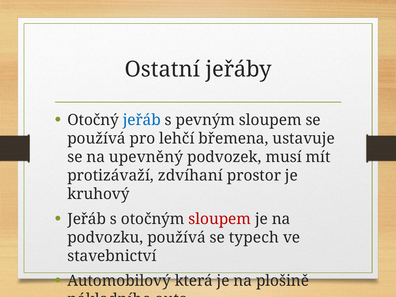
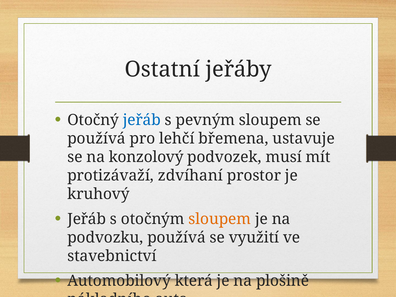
upevněný: upevněný -> konzolový
sloupem at (220, 219) colour: red -> orange
typech: typech -> využití
